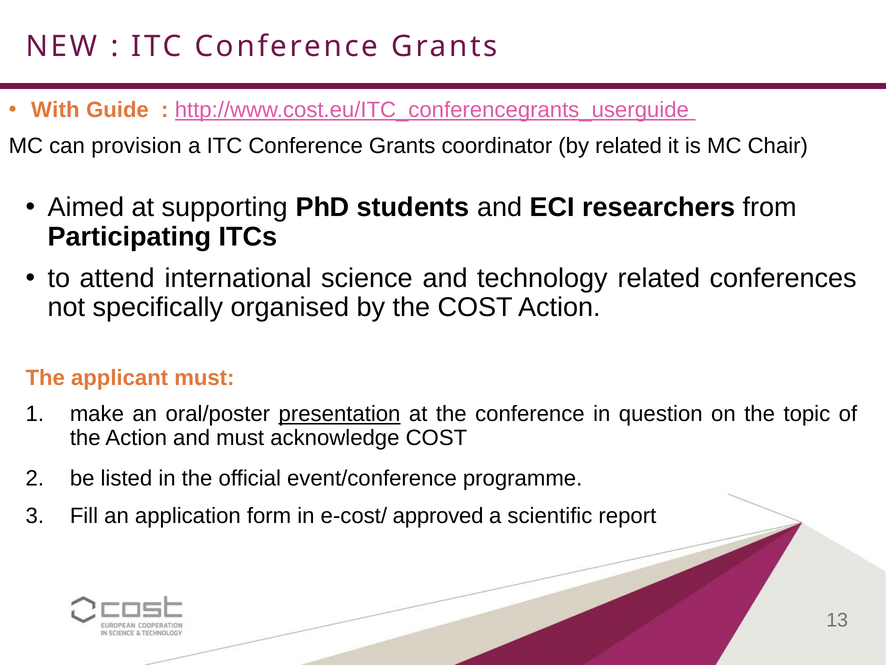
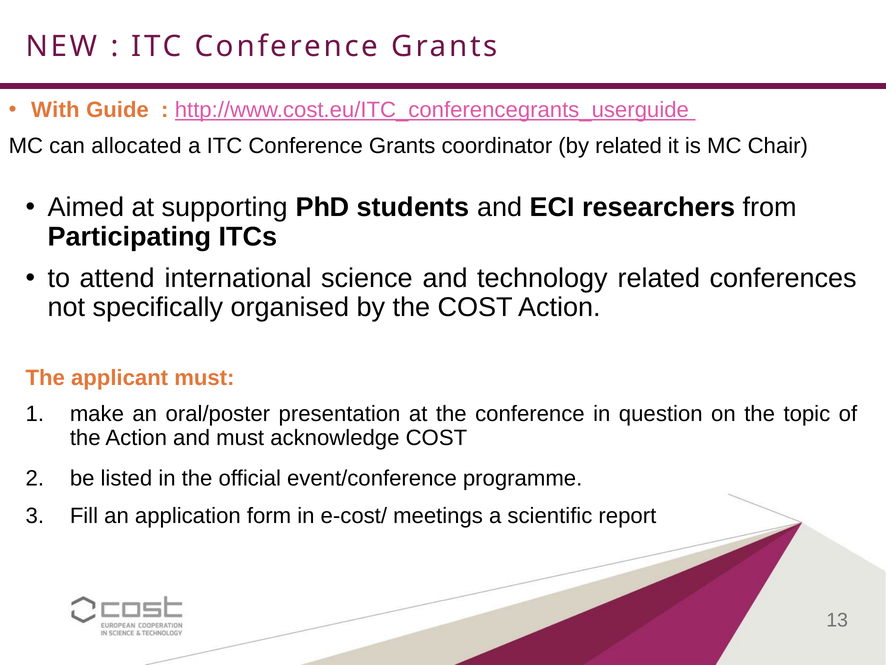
provision: provision -> allocated
presentation underline: present -> none
approved: approved -> meetings
